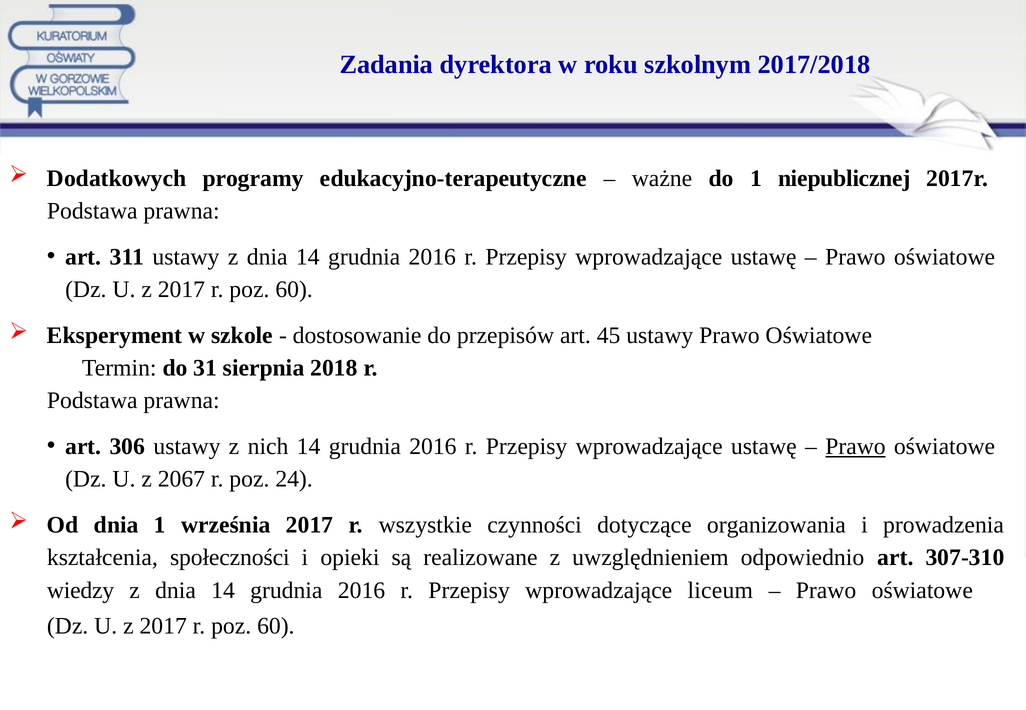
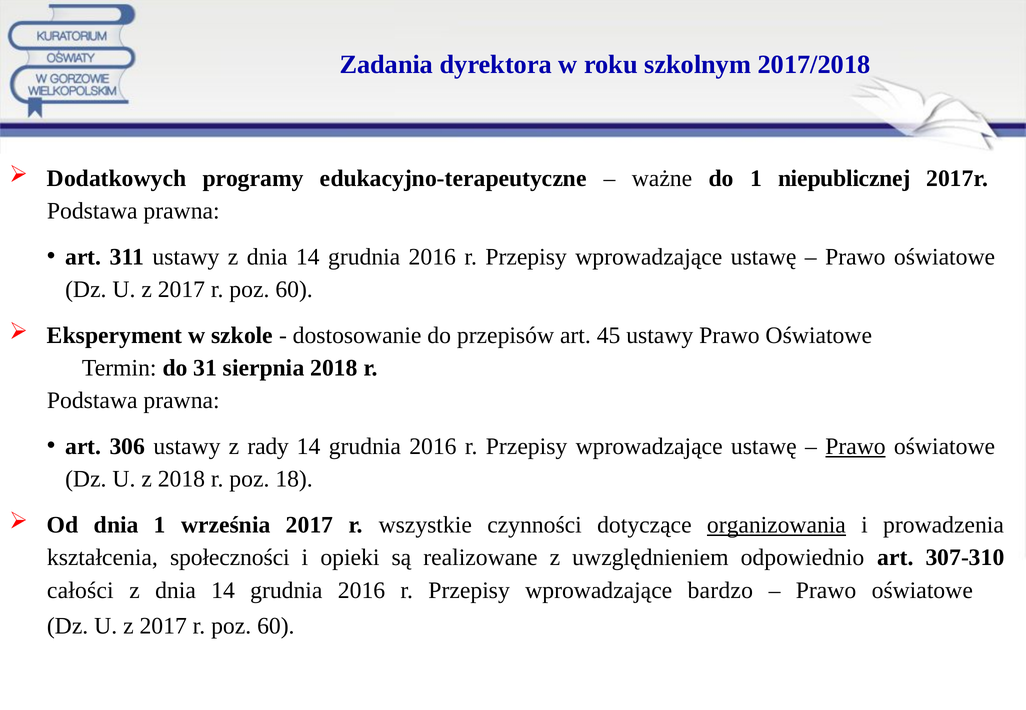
nich: nich -> rady
z 2067: 2067 -> 2018
24: 24 -> 18
organizowania underline: none -> present
wiedzy: wiedzy -> całości
liceum: liceum -> bardzo
